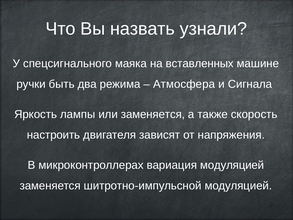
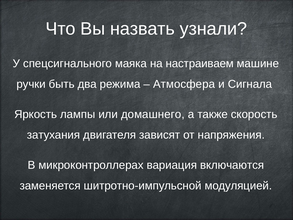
вставленных: вставленных -> настраиваем
или заменяется: заменяется -> домашнего
настроить: настроить -> затухания
вариация модуляцией: модуляцией -> включаются
